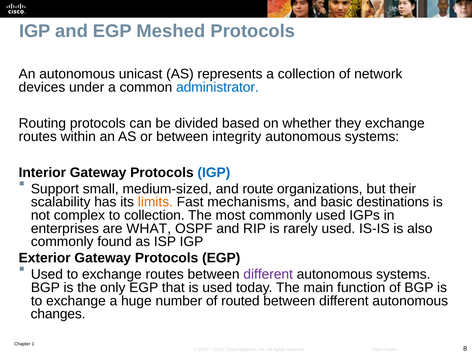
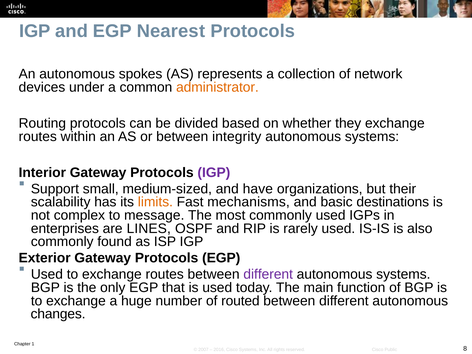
Meshed: Meshed -> Nearest
unicast: unicast -> spokes
administrator colour: blue -> orange
IGP at (214, 173) colour: blue -> purple
route: route -> have
to collection: collection -> message
WHAT: WHAT -> LINES
